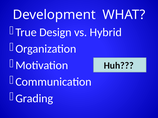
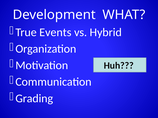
Design: Design -> Events
